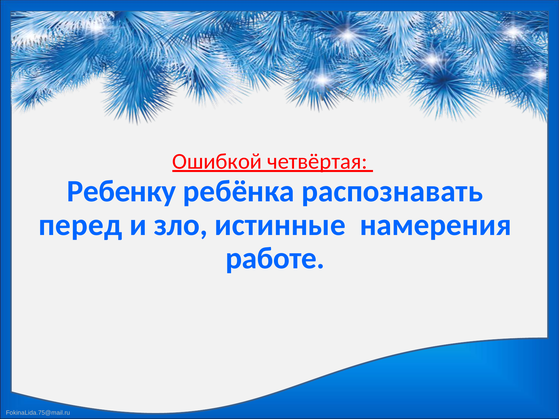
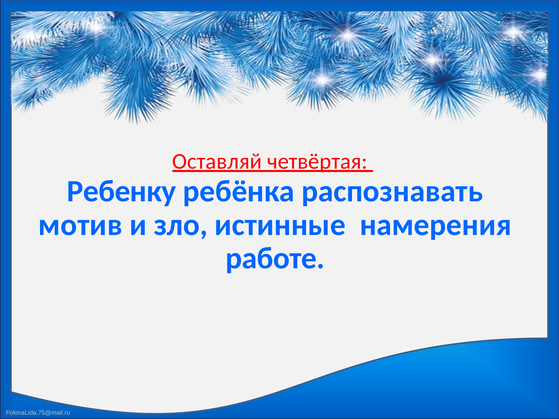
Ошибкой: Ошибкой -> Оставляй
перед: перед -> мотив
